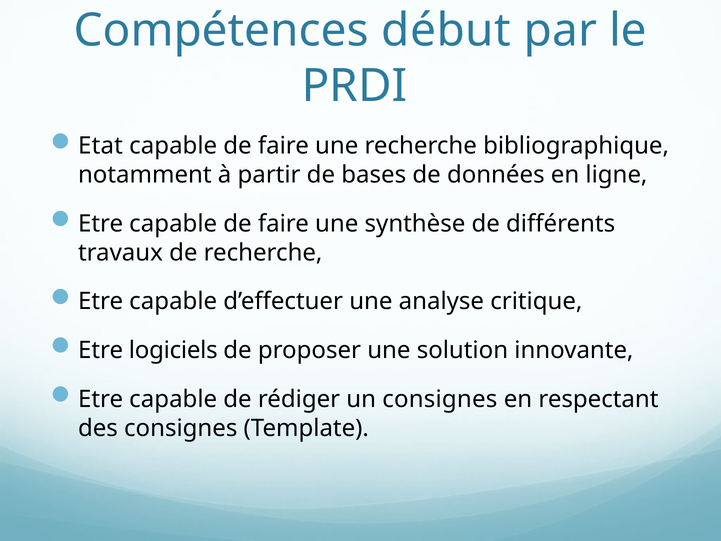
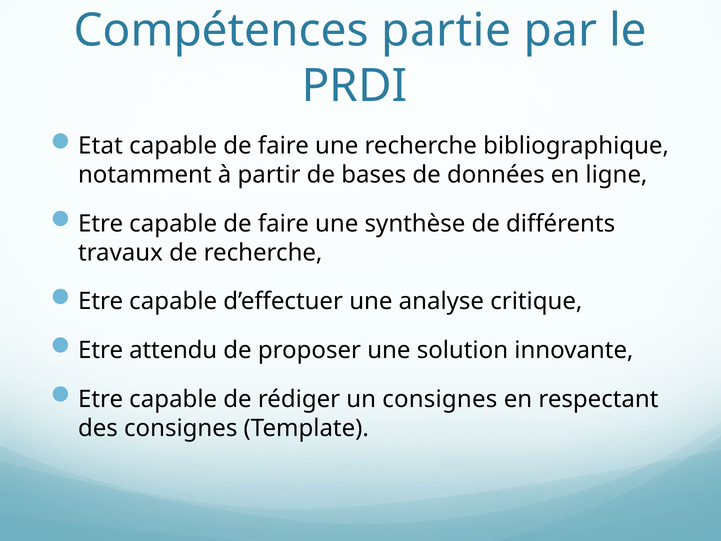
début: début -> partie
logiciels: logiciels -> attendu
